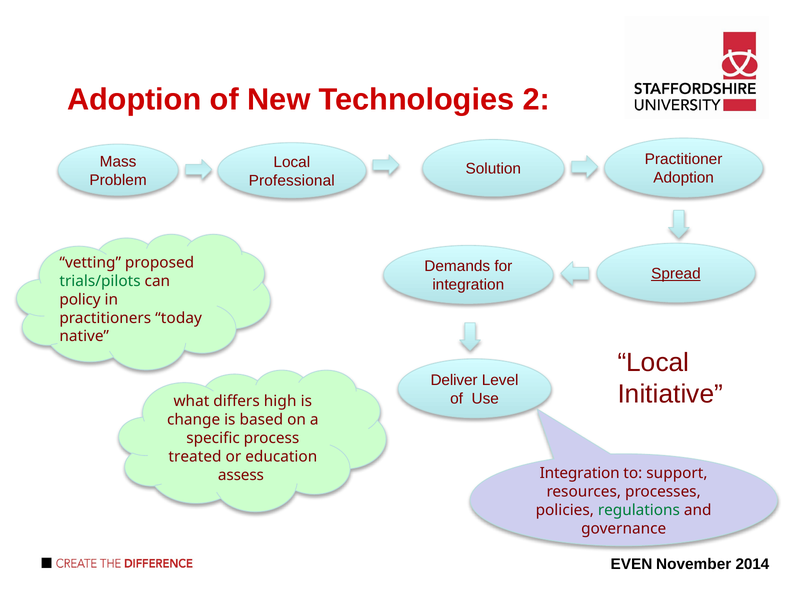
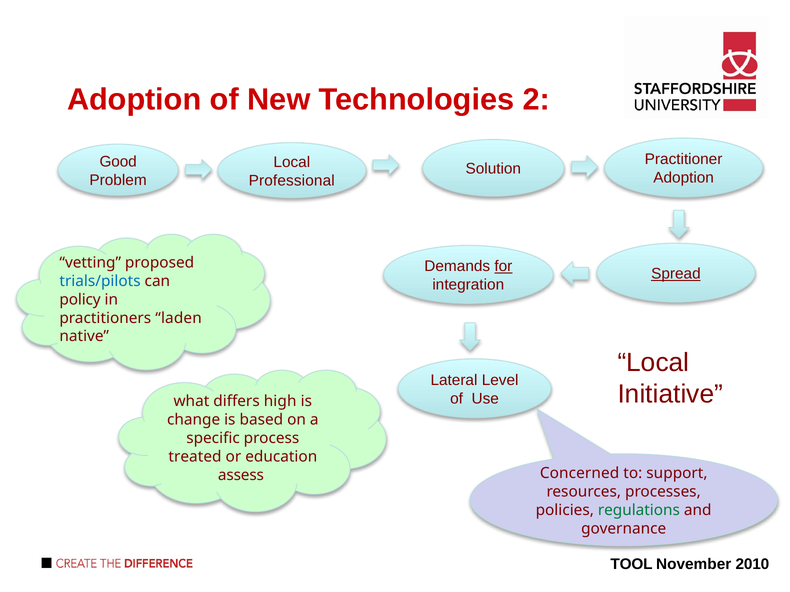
Mass: Mass -> Good
for underline: none -> present
trials/pilots colour: green -> blue
today: today -> laden
Deliver: Deliver -> Lateral
Integration at (580, 474): Integration -> Concerned
EVEN: EVEN -> TOOL
2014: 2014 -> 2010
